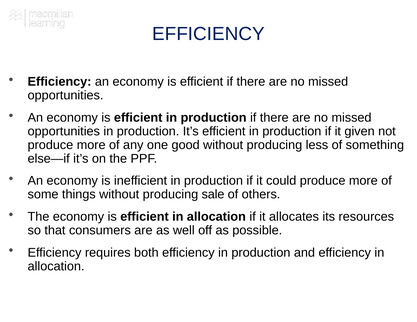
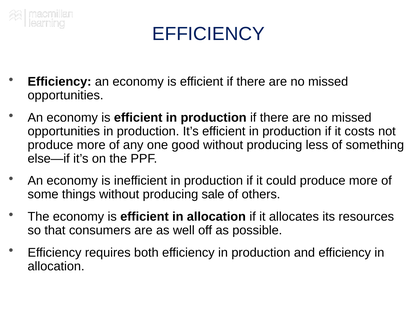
given: given -> costs
